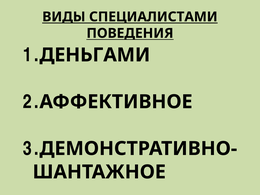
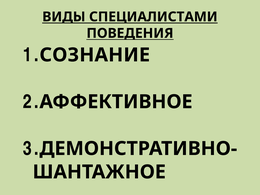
ДЕНЬГАМИ: ДЕНЬГАМИ -> СОЗНАНИЕ
